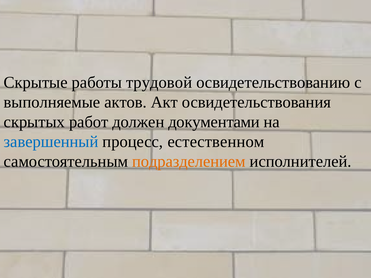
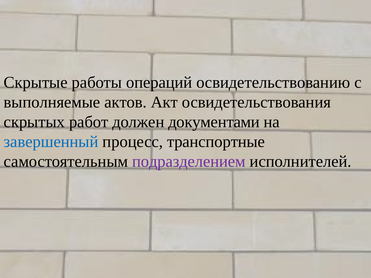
трудовой: трудовой -> операций
естественном: естественном -> транспортные
подразделением colour: orange -> purple
